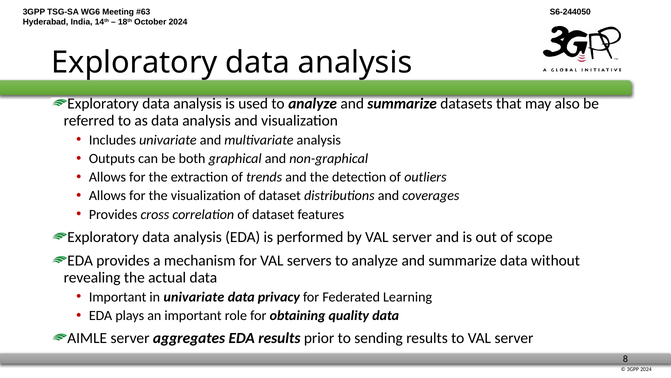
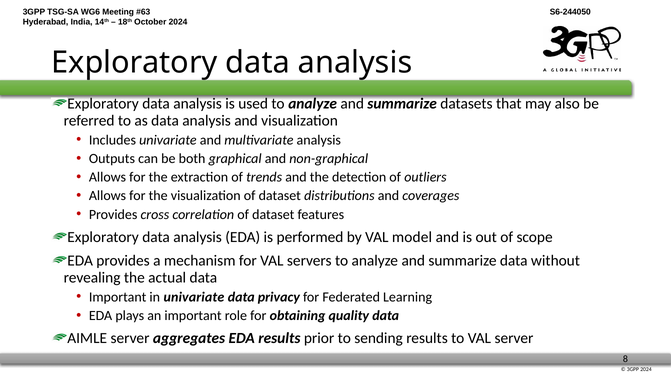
by VAL server: server -> model
